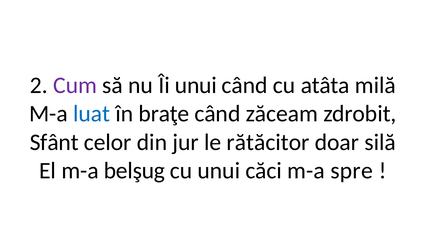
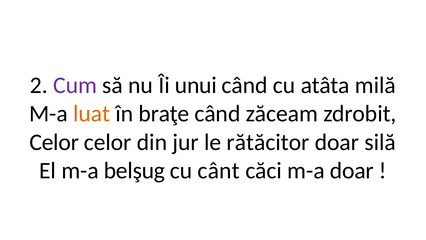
luat colour: blue -> orange
Sfânt at (54, 142): Sfânt -> Celor
cu unui: unui -> cânt
m-a spre: spre -> doar
